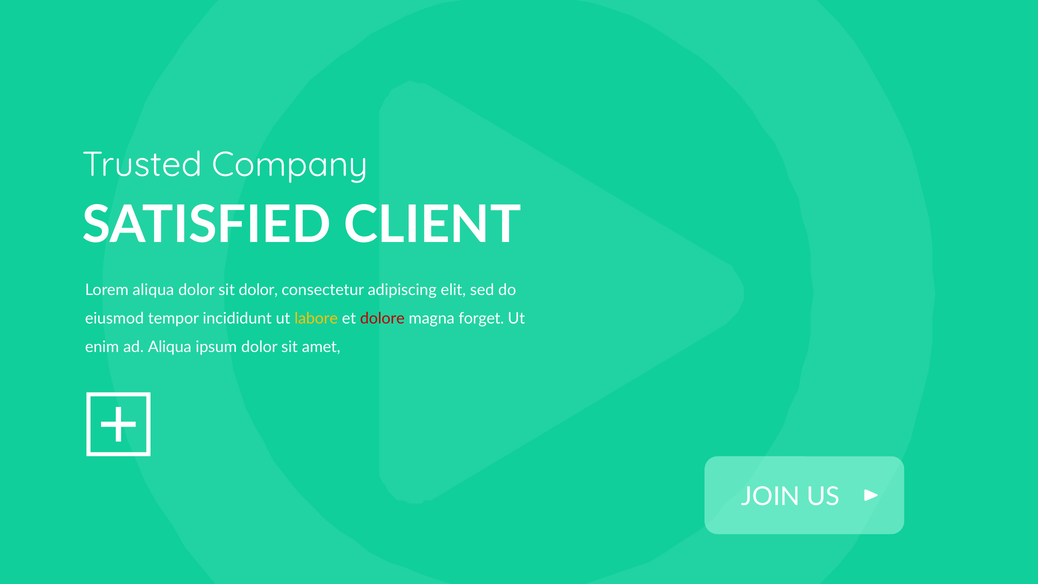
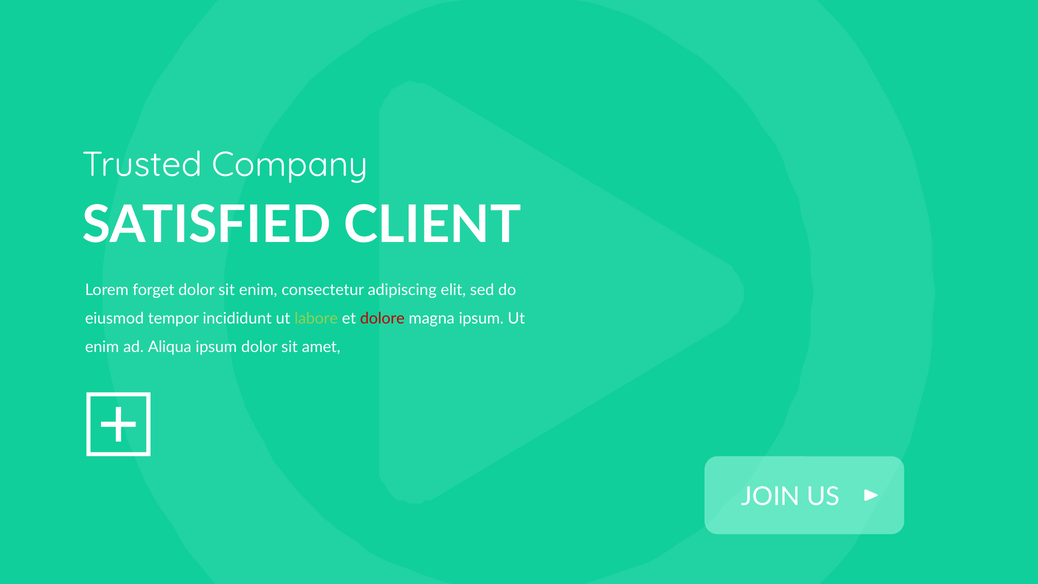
Lorem aliqua: aliqua -> forget
sit dolor: dolor -> enim
labore colour: yellow -> light green
magna forget: forget -> ipsum
